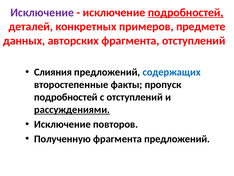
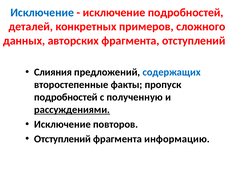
Исключение at (42, 12) colour: purple -> blue
подробностей at (186, 12) underline: present -> none
предмете: предмете -> сложного
с отступлений: отступлений -> полученную
Полученную at (62, 139): Полученную -> Отступлений
фрагмента предложений: предложений -> информацию
